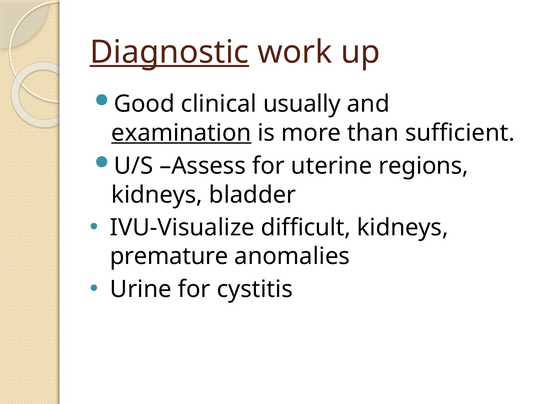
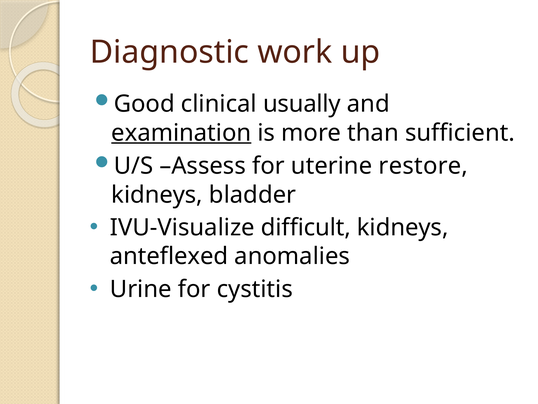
Diagnostic underline: present -> none
regions: regions -> restore
premature: premature -> anteflexed
